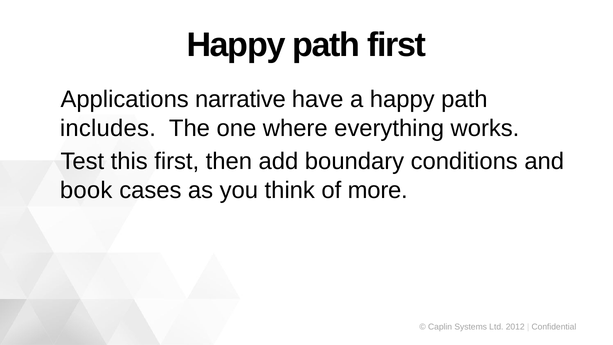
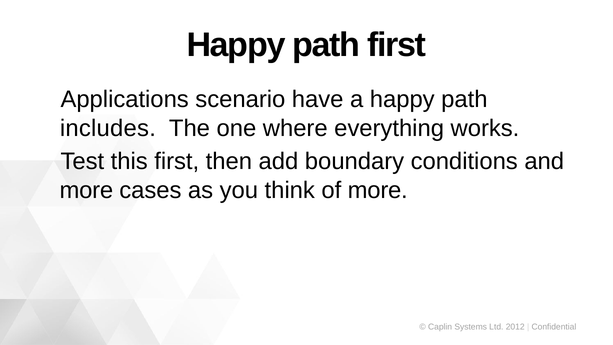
narrative: narrative -> scenario
book at (86, 190): book -> more
